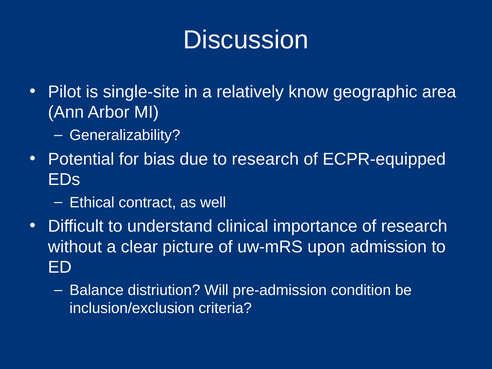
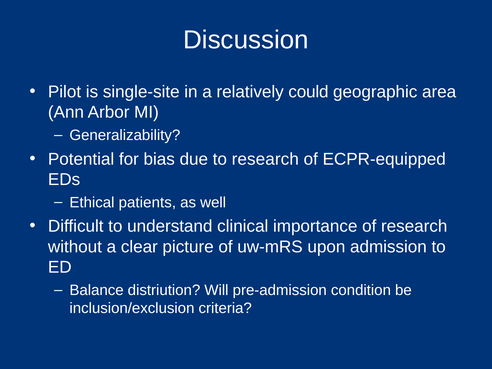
know: know -> could
contract: contract -> patients
